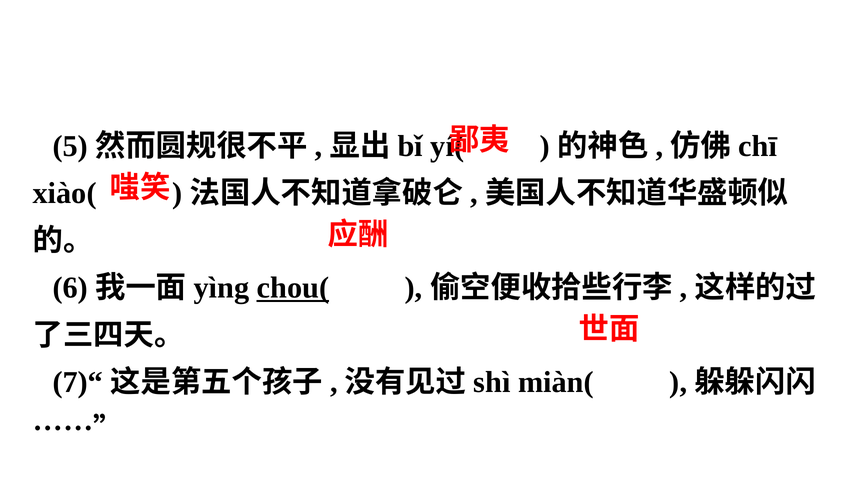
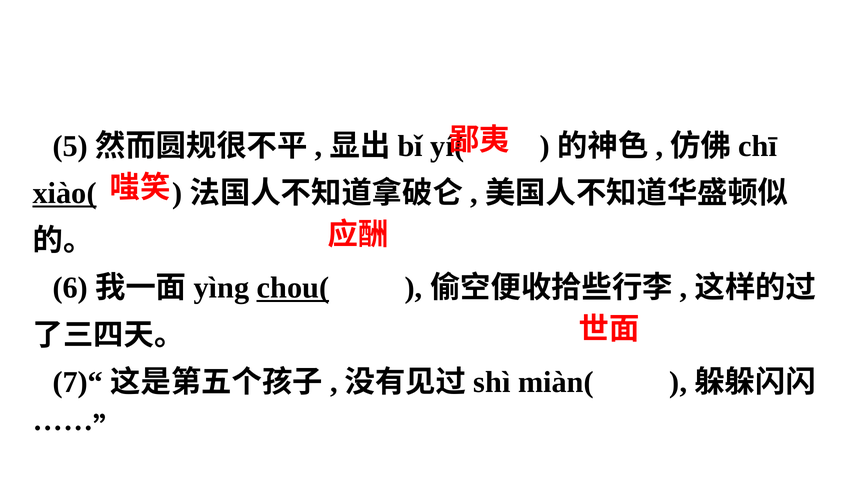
xiào( underline: none -> present
